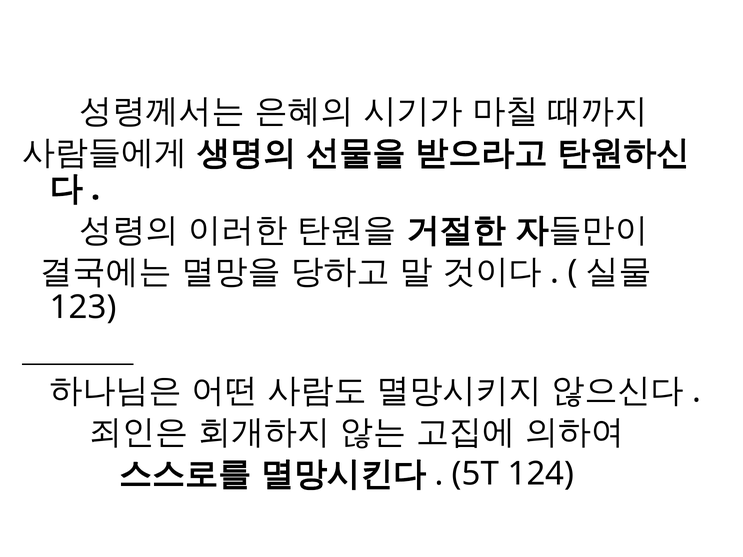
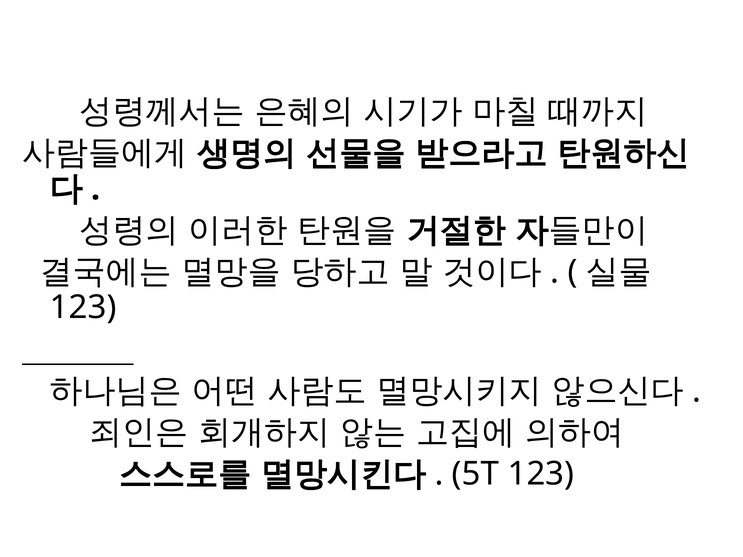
5T 124: 124 -> 123
